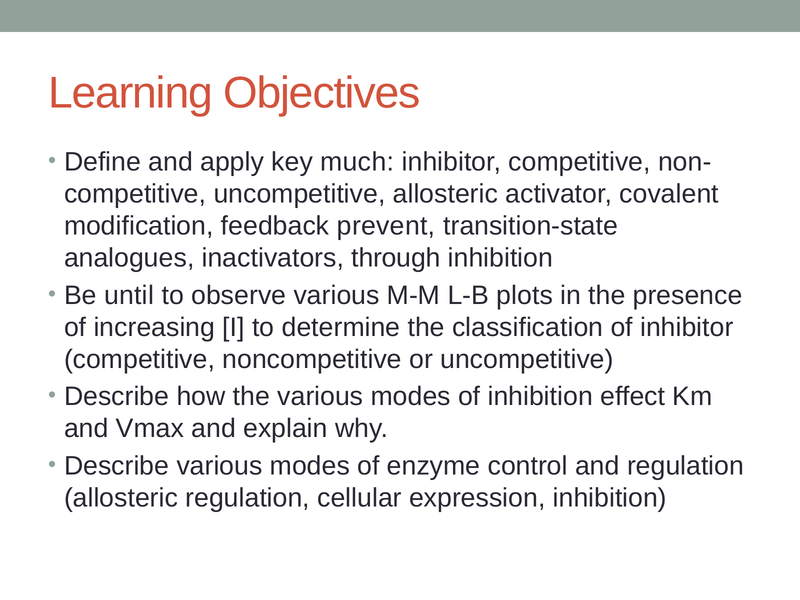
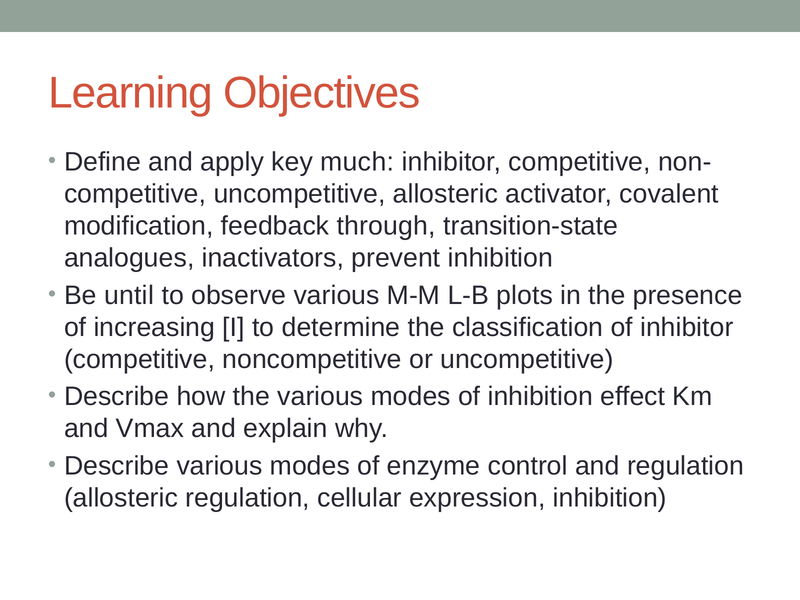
prevent: prevent -> through
through: through -> prevent
